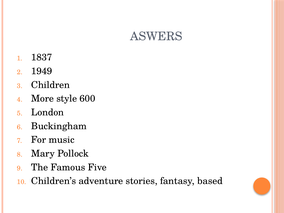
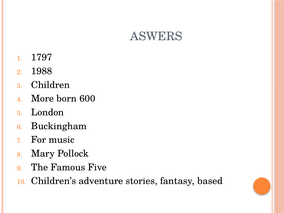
1837: 1837 -> 1797
1949: 1949 -> 1988
style: style -> born
